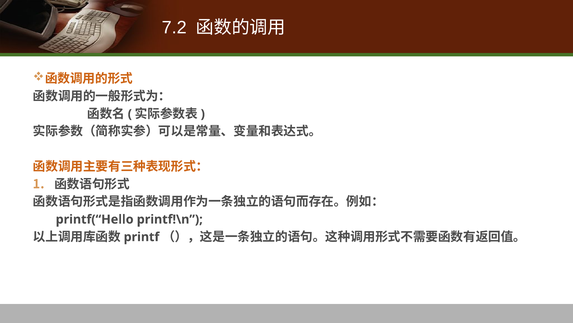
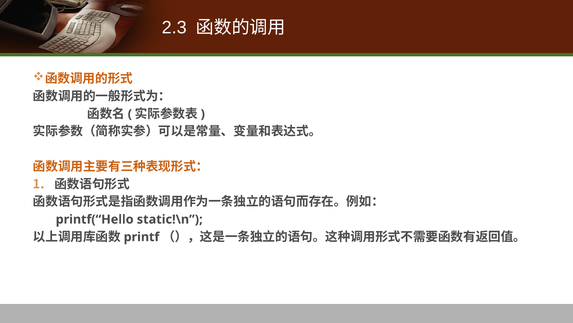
7.2: 7.2 -> 2.3
printf!\n: printf!\n -> static!\n
